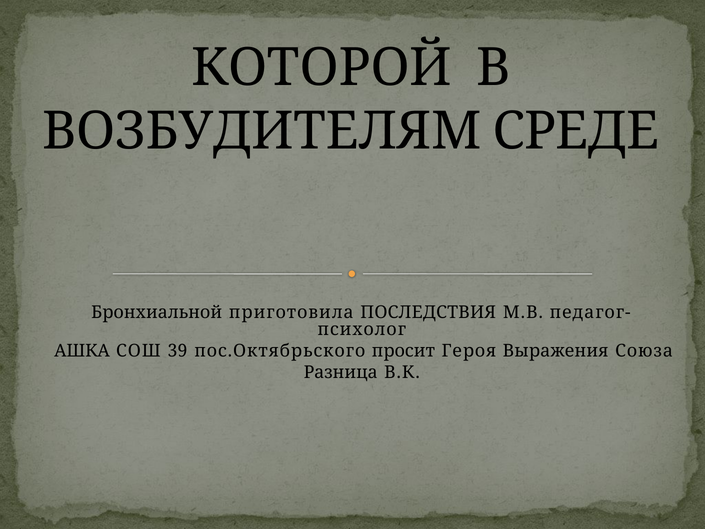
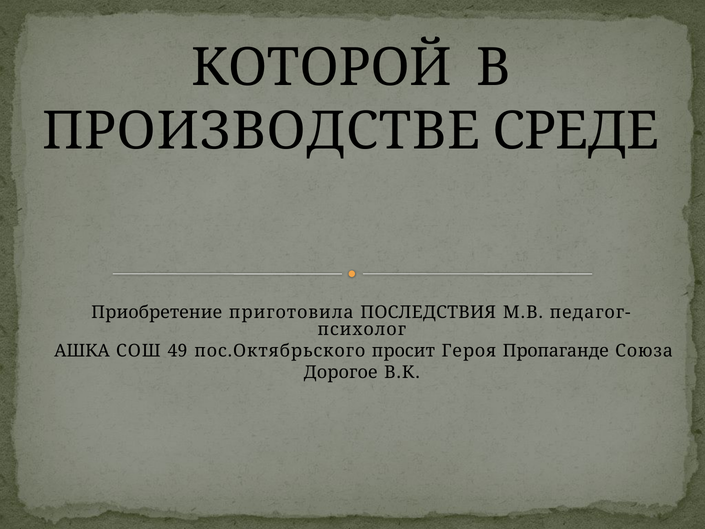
ВОЗБУДИТЕЛЯМ: ВОЗБУДИТЕЛЯМ -> ПРОИЗВОДСТВЕ
Бронхиальной: Бронхиальной -> Приобретение
39: 39 -> 49
Выражения: Выражения -> Пропаганде
Разница: Разница -> Дорогое
